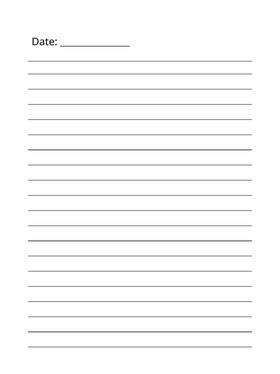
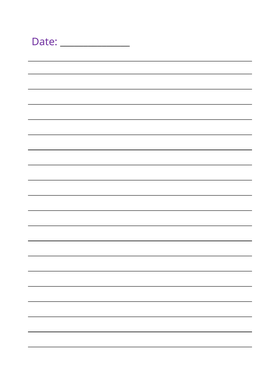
Date colour: black -> purple
